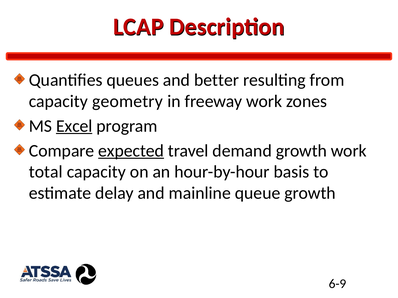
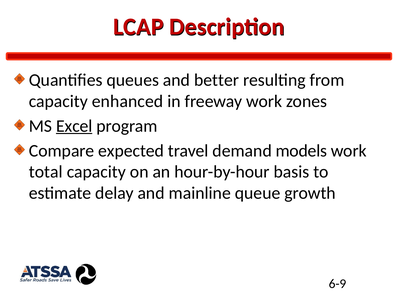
geometry: geometry -> enhanced
expected underline: present -> none
demand growth: growth -> models
